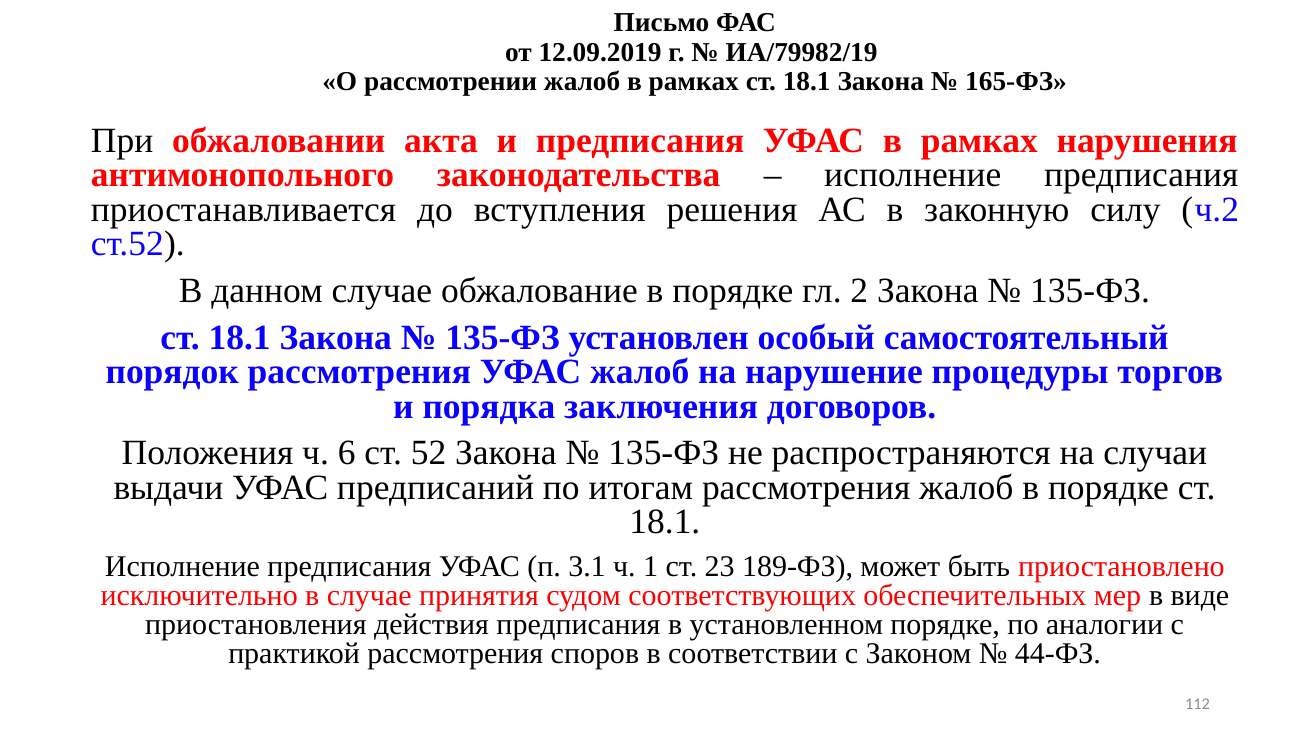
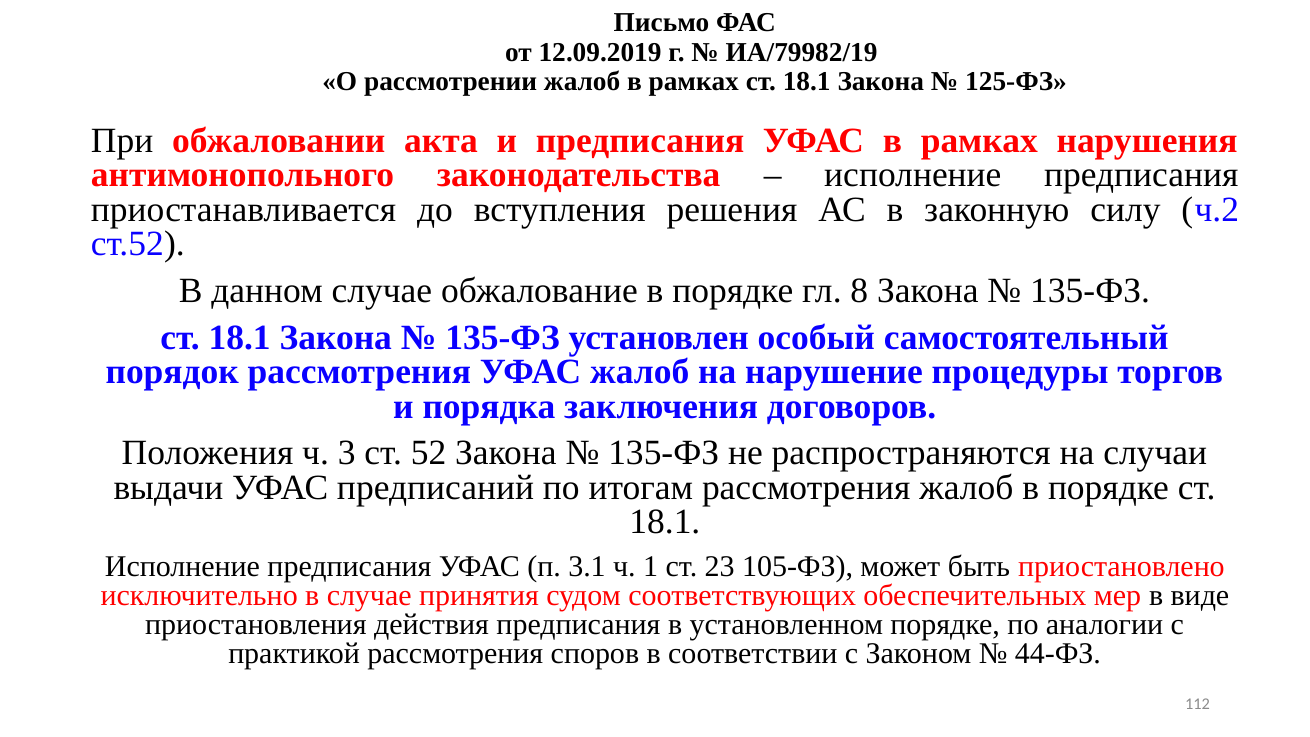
165-ФЗ: 165-ФЗ -> 125-ФЗ
2: 2 -> 8
6: 6 -> 3
189-ФЗ: 189-ФЗ -> 105-ФЗ
